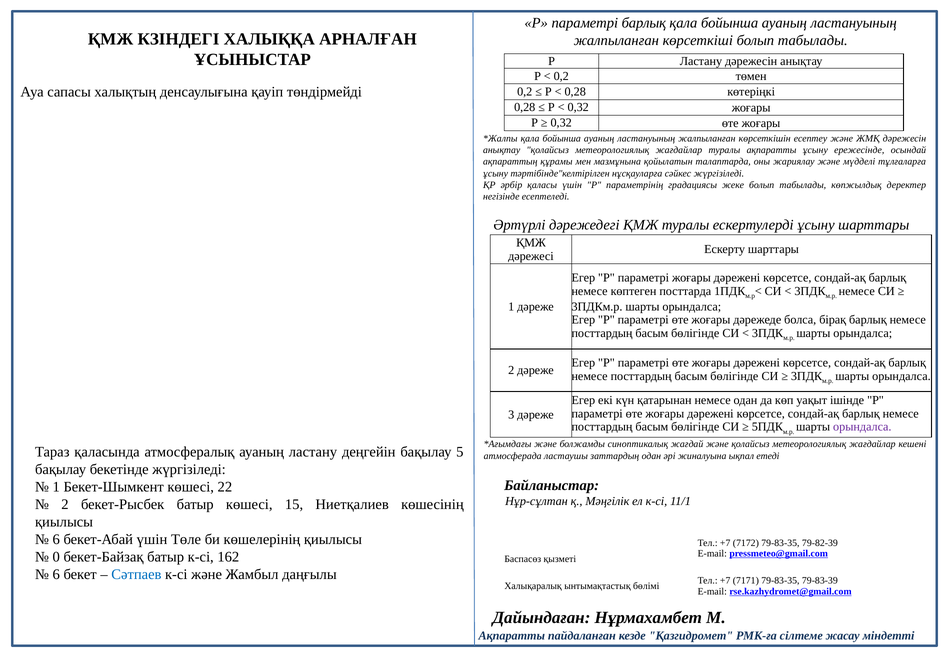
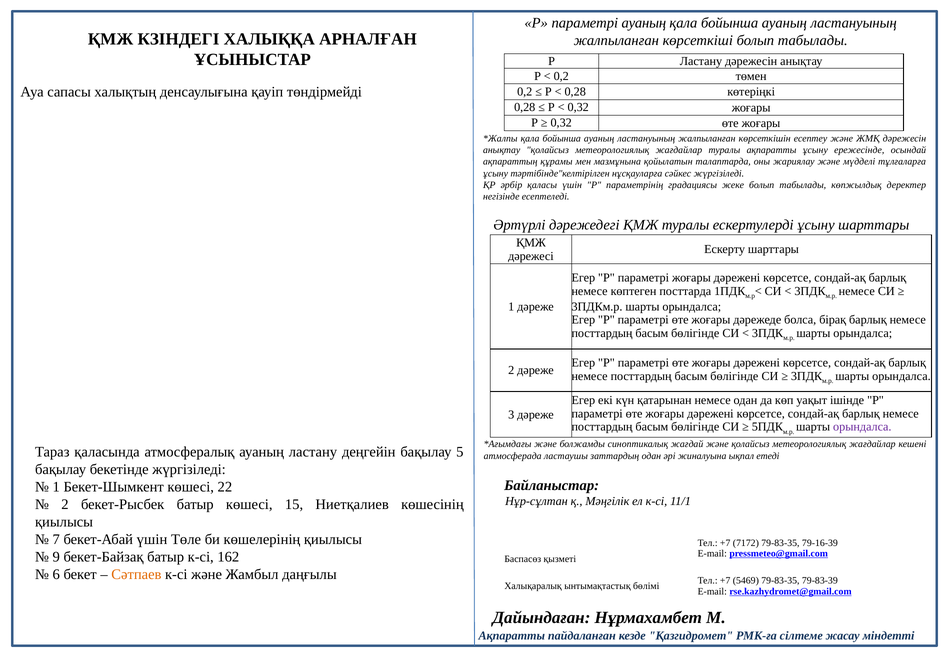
параметрі барлық: барлық -> ауаның
6 at (56, 539): 6 -> 7
79-82-39: 79-82-39 -> 79-16-39
0: 0 -> 9
Сәтпаев colour: blue -> orange
7171: 7171 -> 5469
